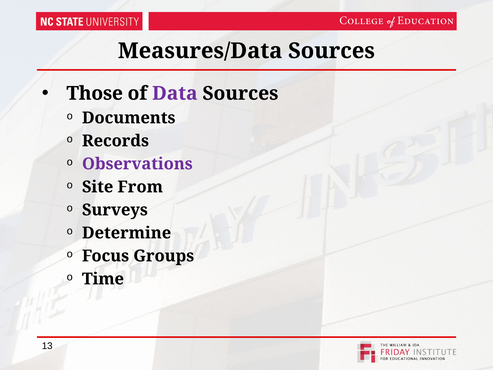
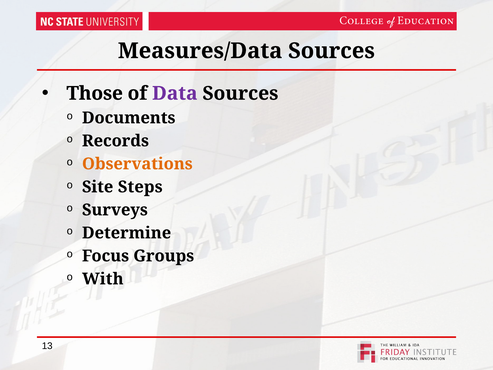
Observations colour: purple -> orange
From: From -> Steps
Time: Time -> With
